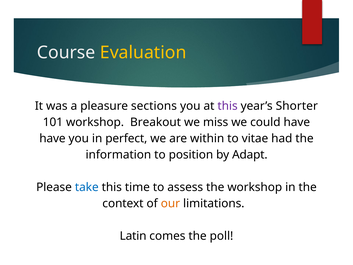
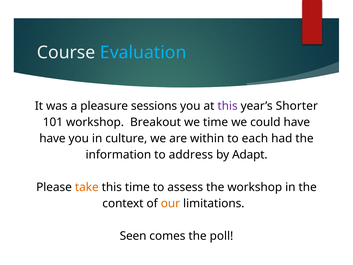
Evaluation colour: yellow -> light blue
sections: sections -> sessions
we miss: miss -> time
perfect: perfect -> culture
vitae: vitae -> each
position: position -> address
take colour: blue -> orange
Latin: Latin -> Seen
